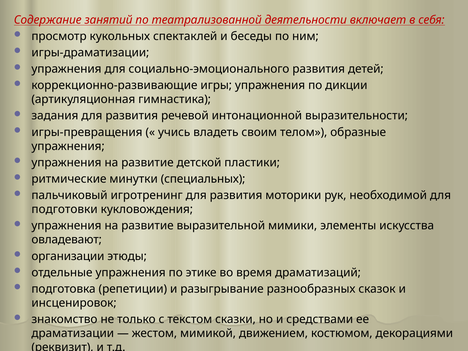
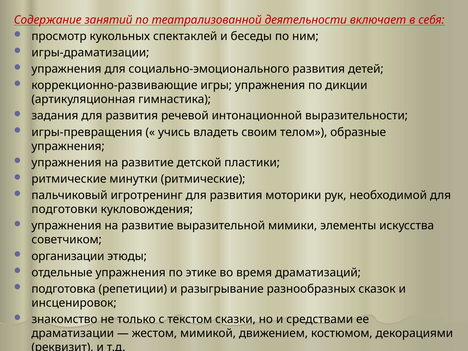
минутки специальных: специальных -> ритмические
овладевают: овладевают -> советчиком
